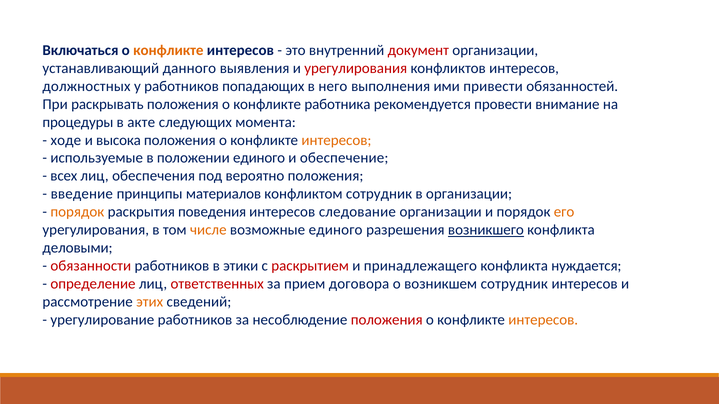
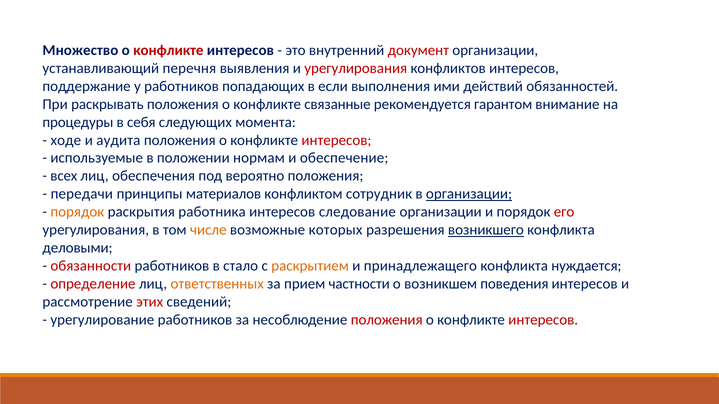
Включаться: Включаться -> Множество
конфликте at (168, 50) colour: orange -> red
данного: данного -> перечня
должностных: должностных -> поддержание
него: него -> если
привести: привести -> действий
работника: работника -> связанные
провести: провести -> гарантом
акте: акте -> себя
высока: высока -> аудита
интересов at (336, 140) colour: orange -> red
положении единого: единого -> нормам
введение: введение -> передачи
организации at (469, 194) underline: none -> present
поведения: поведения -> работника
его colour: orange -> red
возможные единого: единого -> которых
этики: этики -> стало
раскрытием colour: red -> orange
ответственных colour: red -> orange
договора: договора -> частности
возникшем сотрудник: сотрудник -> поведения
этих colour: orange -> red
интересов at (543, 320) colour: orange -> red
